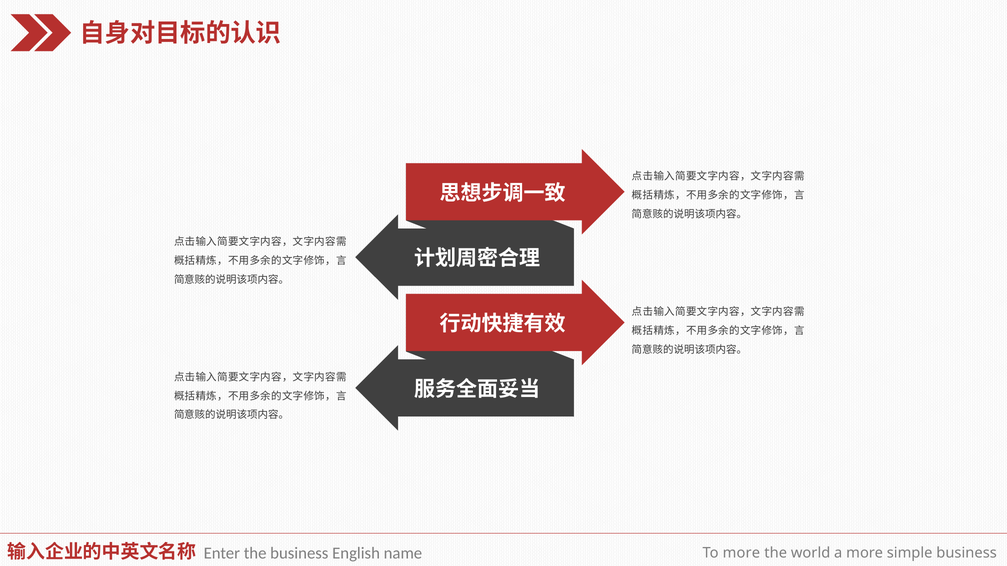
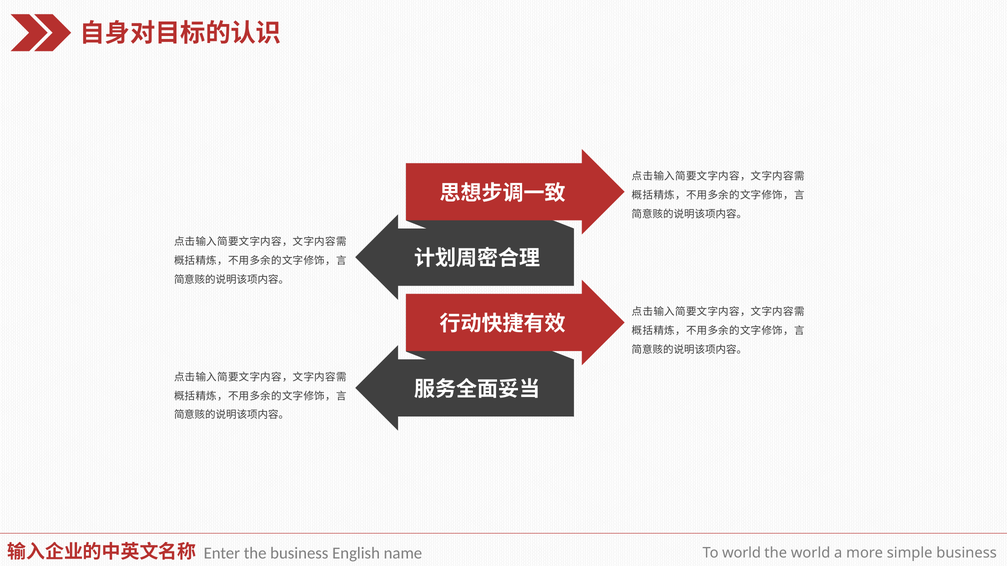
To more: more -> world
